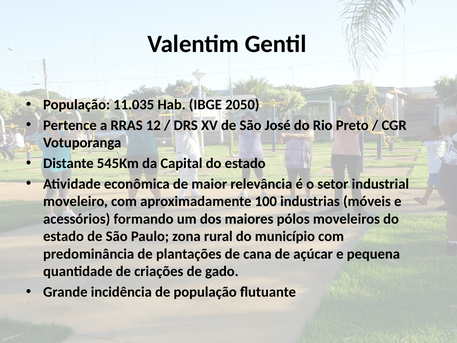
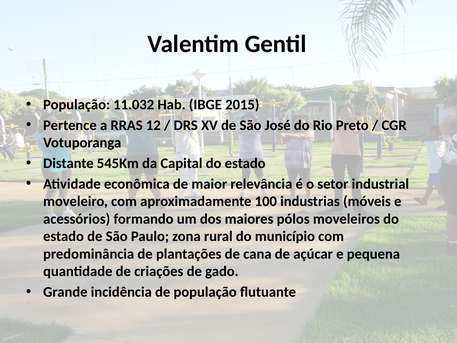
11.035: 11.035 -> 11.032
2050: 2050 -> 2015
